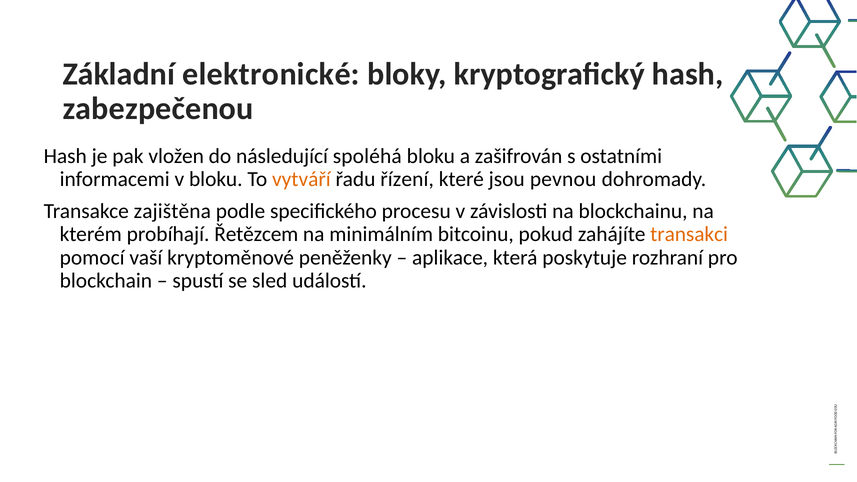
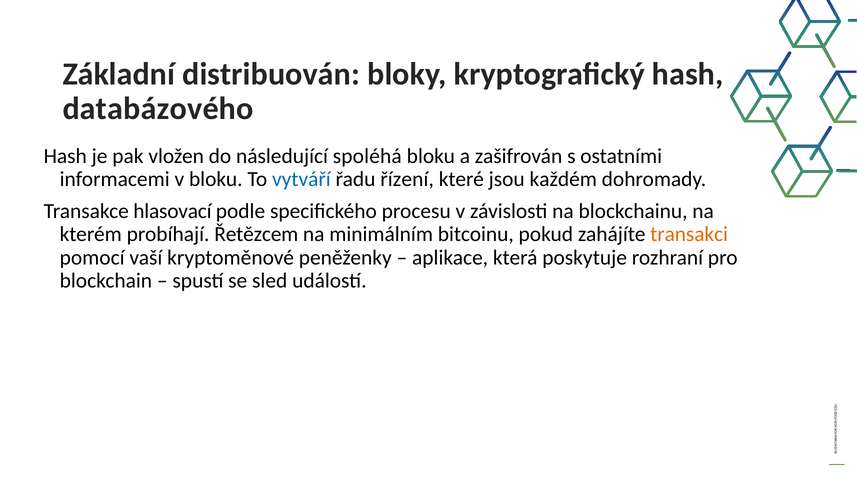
elektronické: elektronické -> distribuován
zabezpečenou: zabezpečenou -> databázového
vytváří colour: orange -> blue
pevnou: pevnou -> každém
zajištěna: zajištěna -> hlasovací
